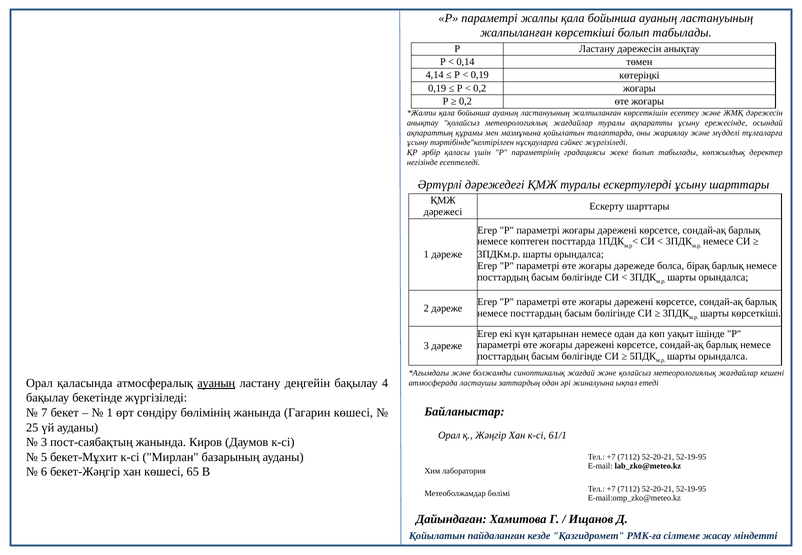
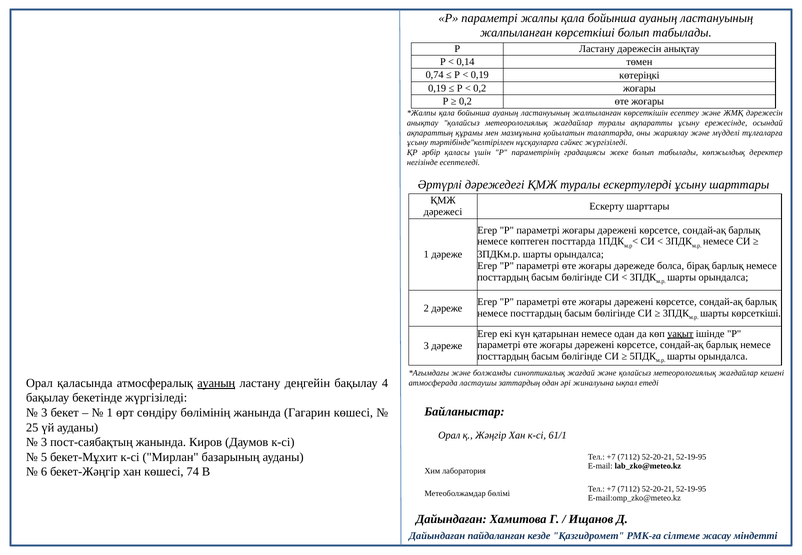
4,14: 4,14 -> 0,74
уақыт underline: none -> present
7 at (44, 413): 7 -> 3
65: 65 -> 74
Қойылатын at (437, 536): Қойылатын -> Дайындаған
